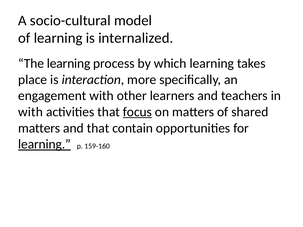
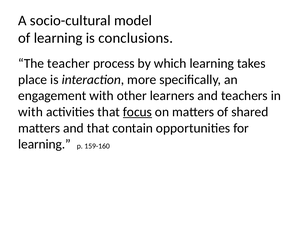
internalized: internalized -> conclusions
The learning: learning -> teacher
learning at (45, 144) underline: present -> none
